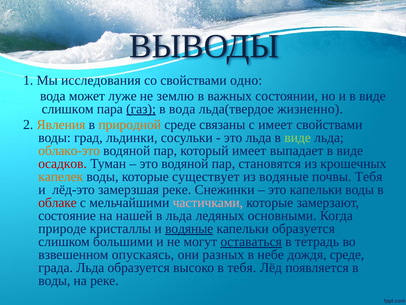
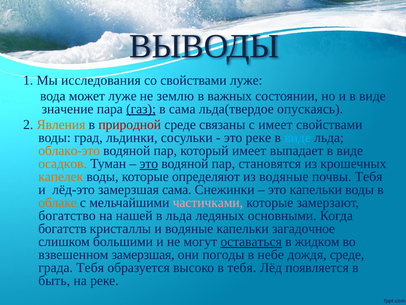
свойствами одно: одно -> луже
слишком at (68, 109): слишком -> значение
в вода: вода -> сама
жизненно: жизненно -> опускаясь
природной colour: orange -> red
это льда: льда -> реке
виде at (298, 137) colour: light green -> light blue
осадков colour: red -> orange
это at (149, 163) underline: none -> present
существует: существует -> определяют
замерзшая реке: реке -> сама
облаке colour: red -> orange
состояние: состояние -> богатство
природе: природе -> богатств
водяные at (189, 228) underline: present -> none
капельки образуется: образуется -> загадочное
тетрадь: тетрадь -> жидком
взвешенном опускаясь: опускаясь -> замерзшая
разных: разных -> погоды
града Льда: Льда -> Тебя
воды at (54, 280): воды -> быть
